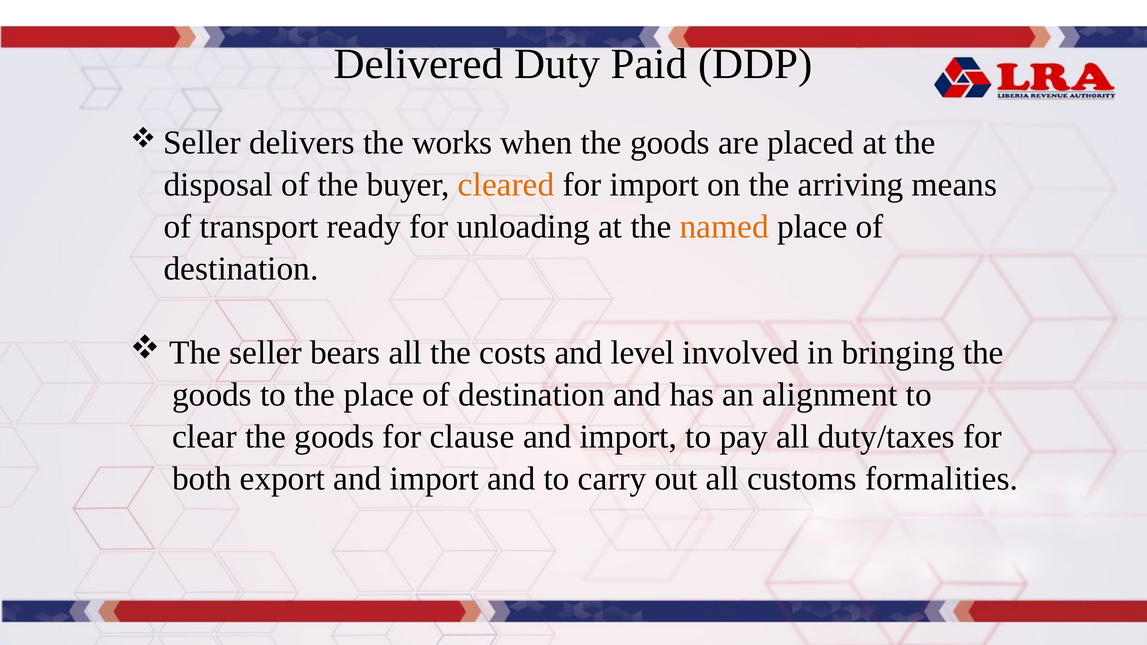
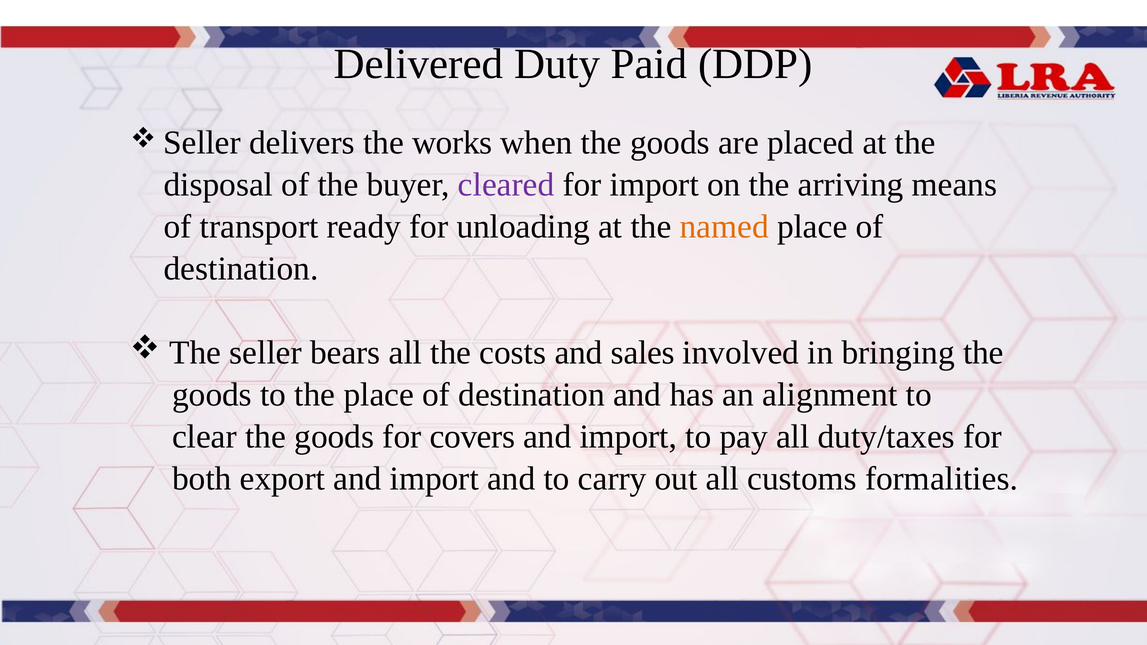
cleared colour: orange -> purple
level: level -> sales
clause: clause -> covers
